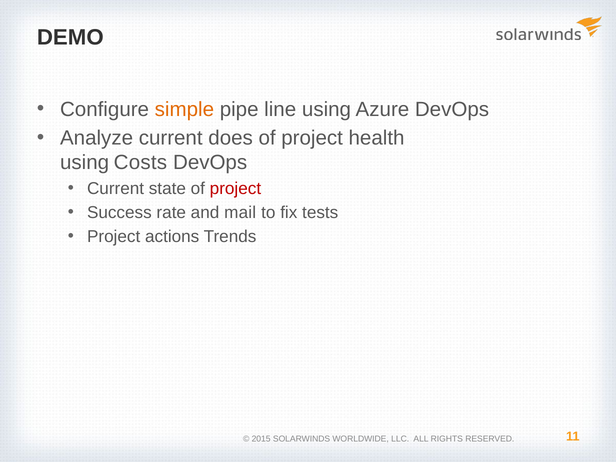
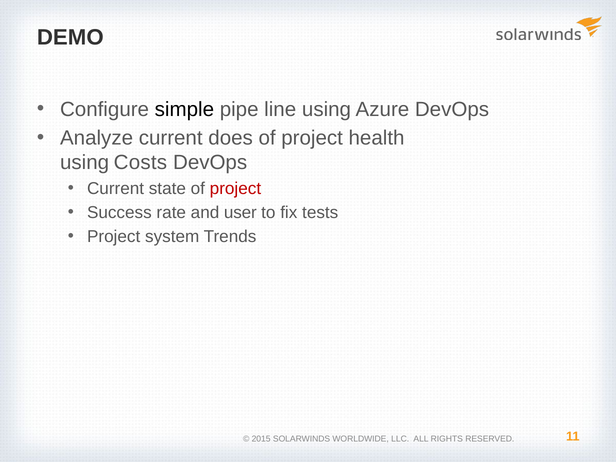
simple colour: orange -> black
mail: mail -> user
actions: actions -> system
